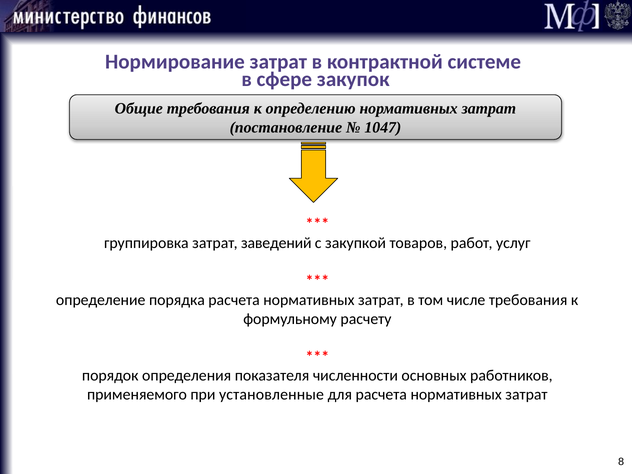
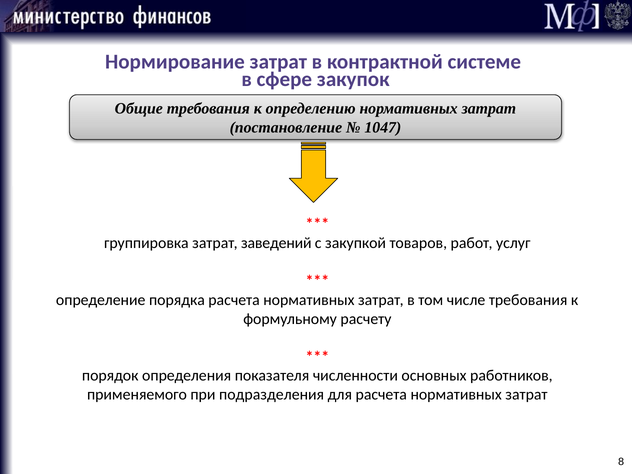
установленные: установленные -> подразделения
